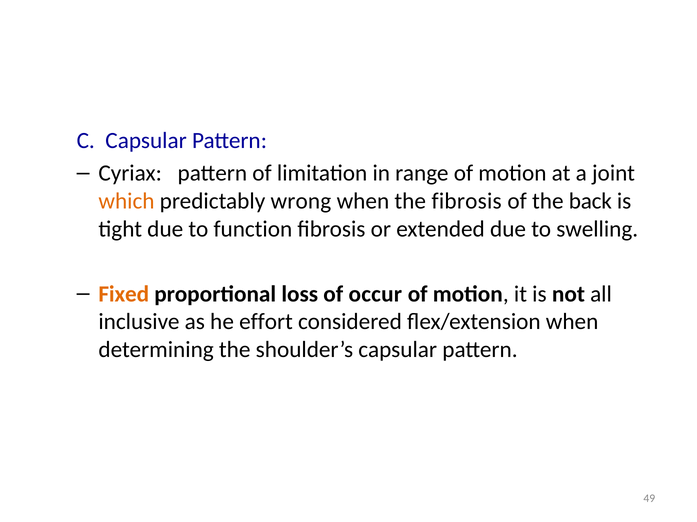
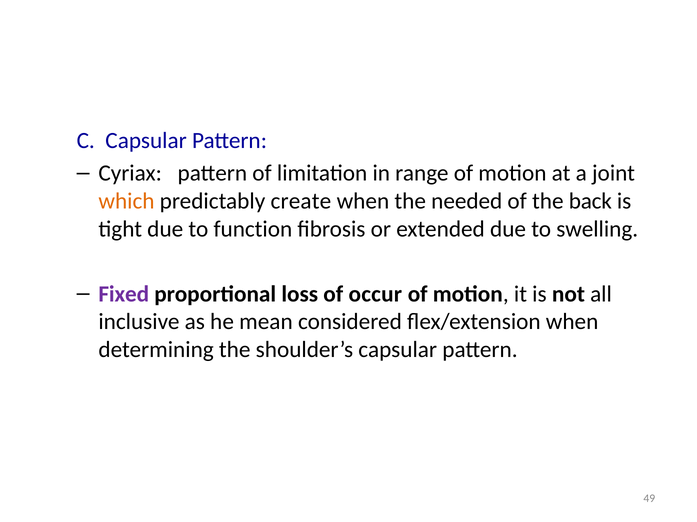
wrong: wrong -> create
the fibrosis: fibrosis -> needed
Fixed colour: orange -> purple
effort: effort -> mean
